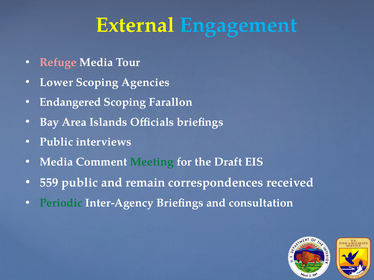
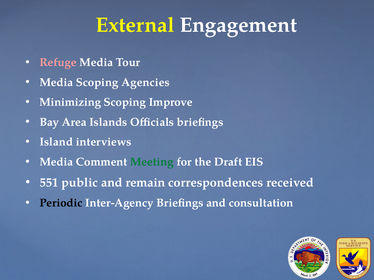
Engagement colour: light blue -> white
Lower at (56, 82): Lower -> Media
Endangered: Endangered -> Minimizing
Farallon: Farallon -> Improve
Public at (56, 142): Public -> Island
559: 559 -> 551
Periodic colour: green -> black
